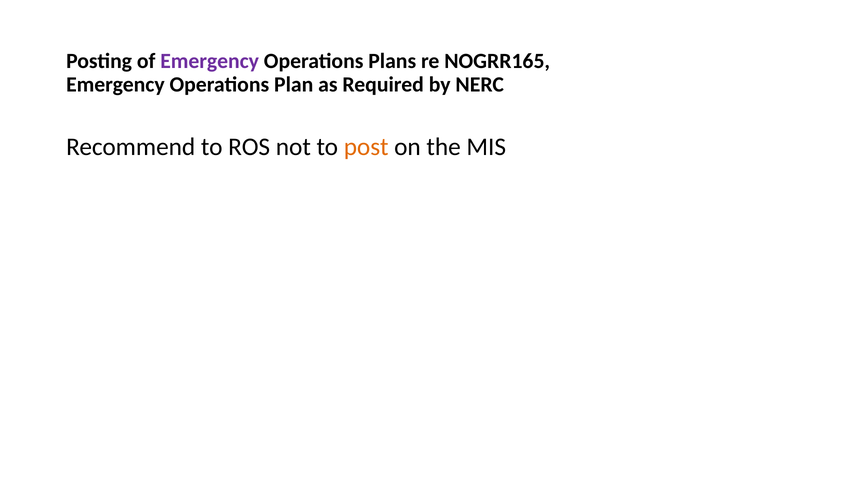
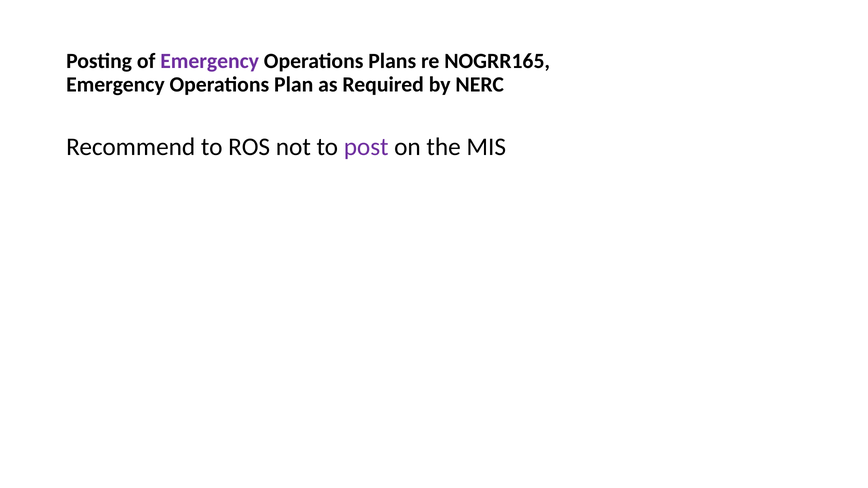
post colour: orange -> purple
